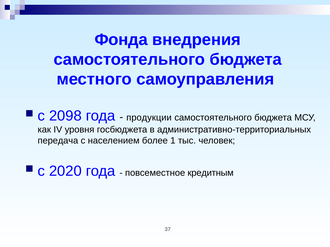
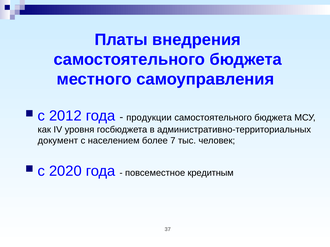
Фонда: Фонда -> Платы
2098: 2098 -> 2012
передача: передача -> документ
1: 1 -> 7
